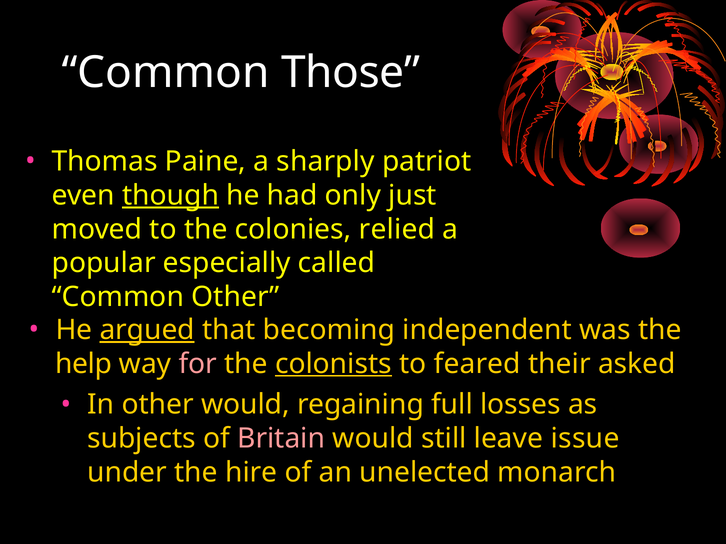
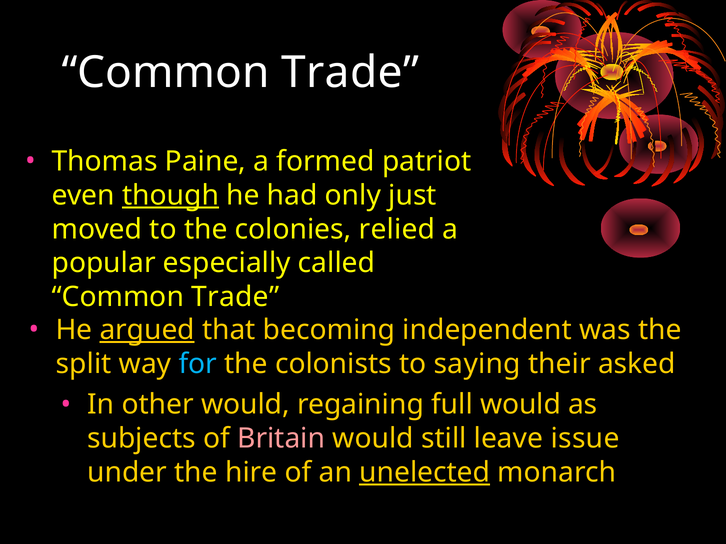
Those at (351, 73): Those -> Trade
sharply: sharply -> formed
Other at (235, 297): Other -> Trade
help: help -> split
for colour: pink -> light blue
colonists underline: present -> none
feared: feared -> saying
full losses: losses -> would
unelected underline: none -> present
